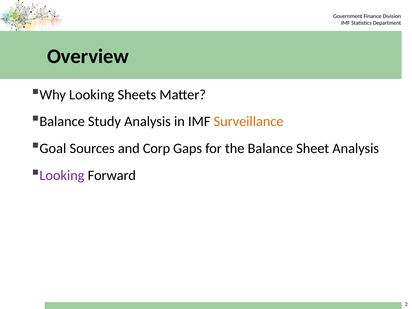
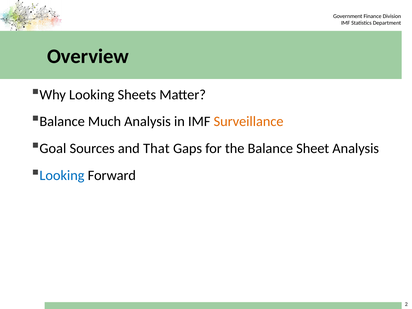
Study: Study -> Much
Corp: Corp -> That
Looking at (62, 175) colour: purple -> blue
